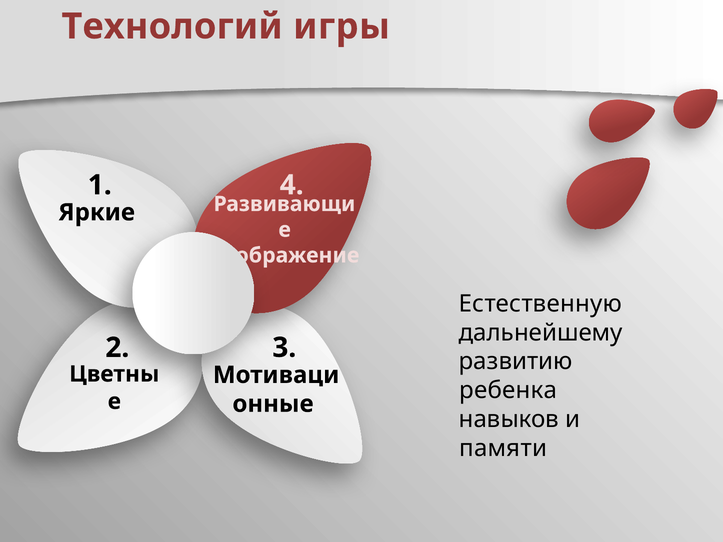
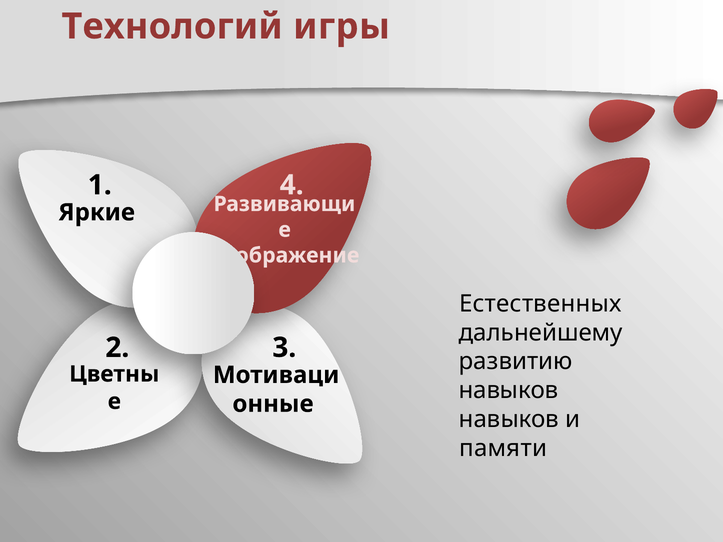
Естественную: Естественную -> Естественных
ребенка at (508, 391): ребенка -> навыков
